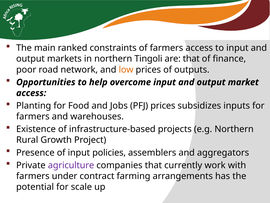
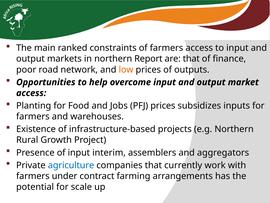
Tingoli: Tingoli -> Report
policies: policies -> interim
agriculture colour: purple -> blue
